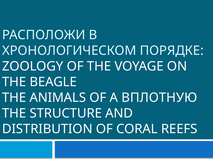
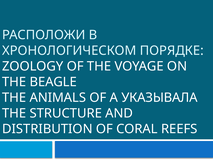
ВПЛОТНУЮ: ВПЛОТНУЮ -> УКАЗЫВАЛА
